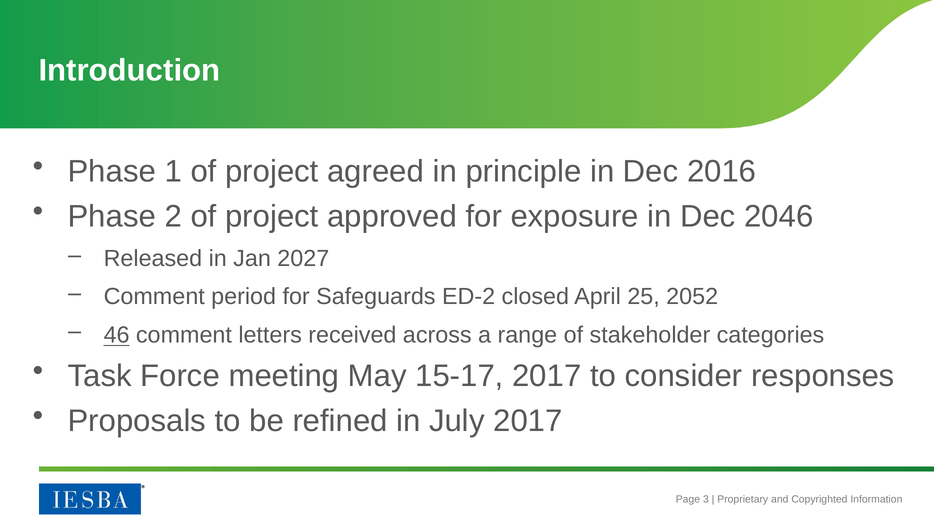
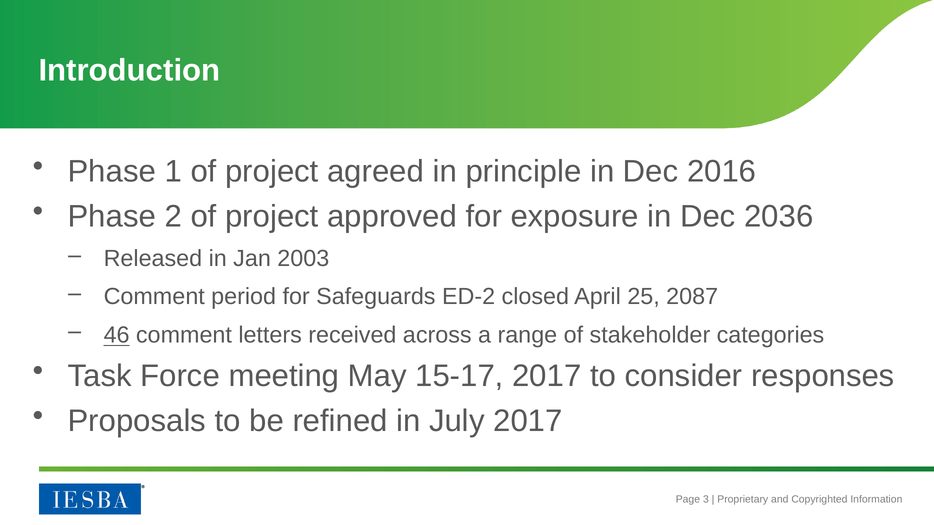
2046: 2046 -> 2036
2027: 2027 -> 2003
2052: 2052 -> 2087
